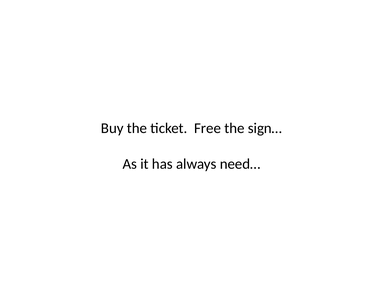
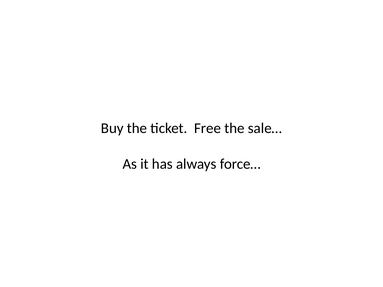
sign…: sign… -> sale…
need…: need… -> force…
